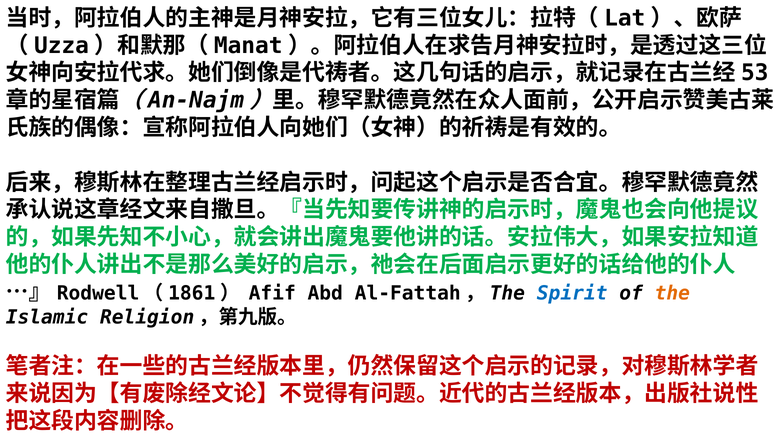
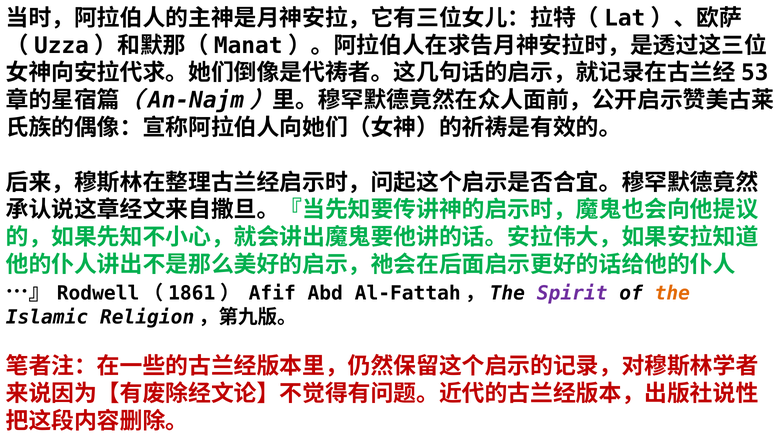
Spirit colour: blue -> purple
